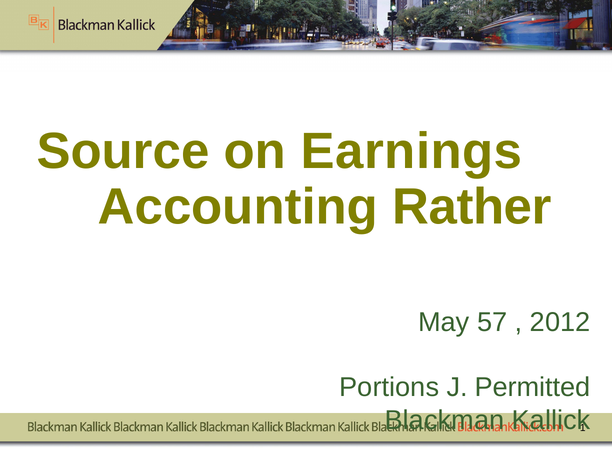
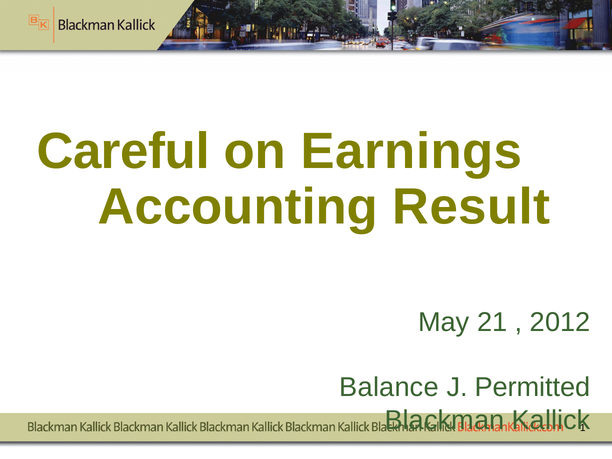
Source: Source -> Careful
Rather: Rather -> Result
57: 57 -> 21
Portions: Portions -> Balance
